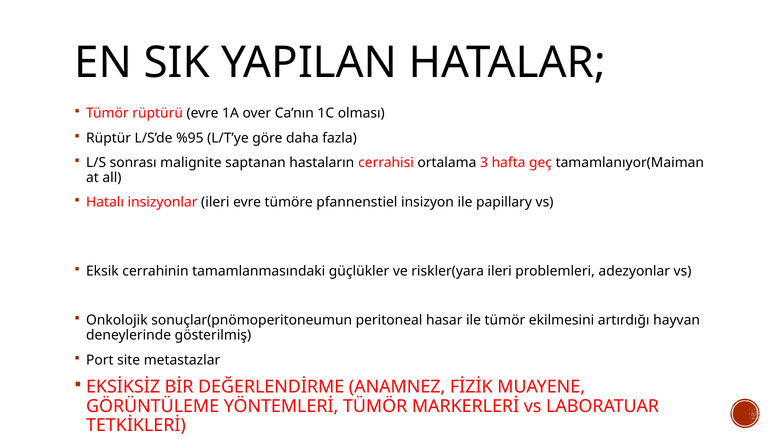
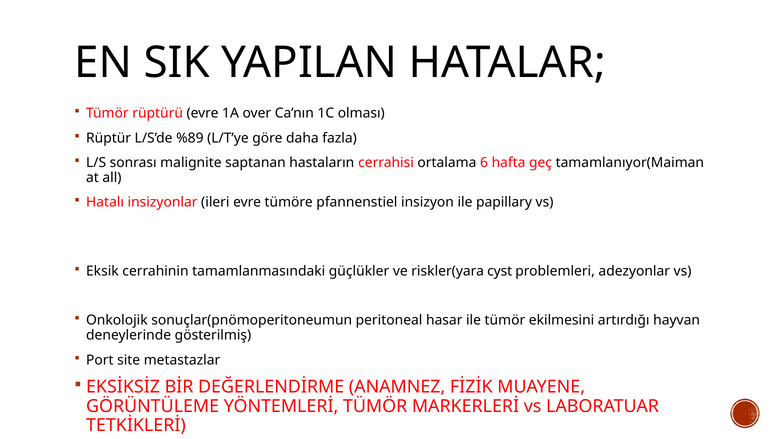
%95: %95 -> %89
3: 3 -> 6
riskler(yara ileri: ileri -> cyst
